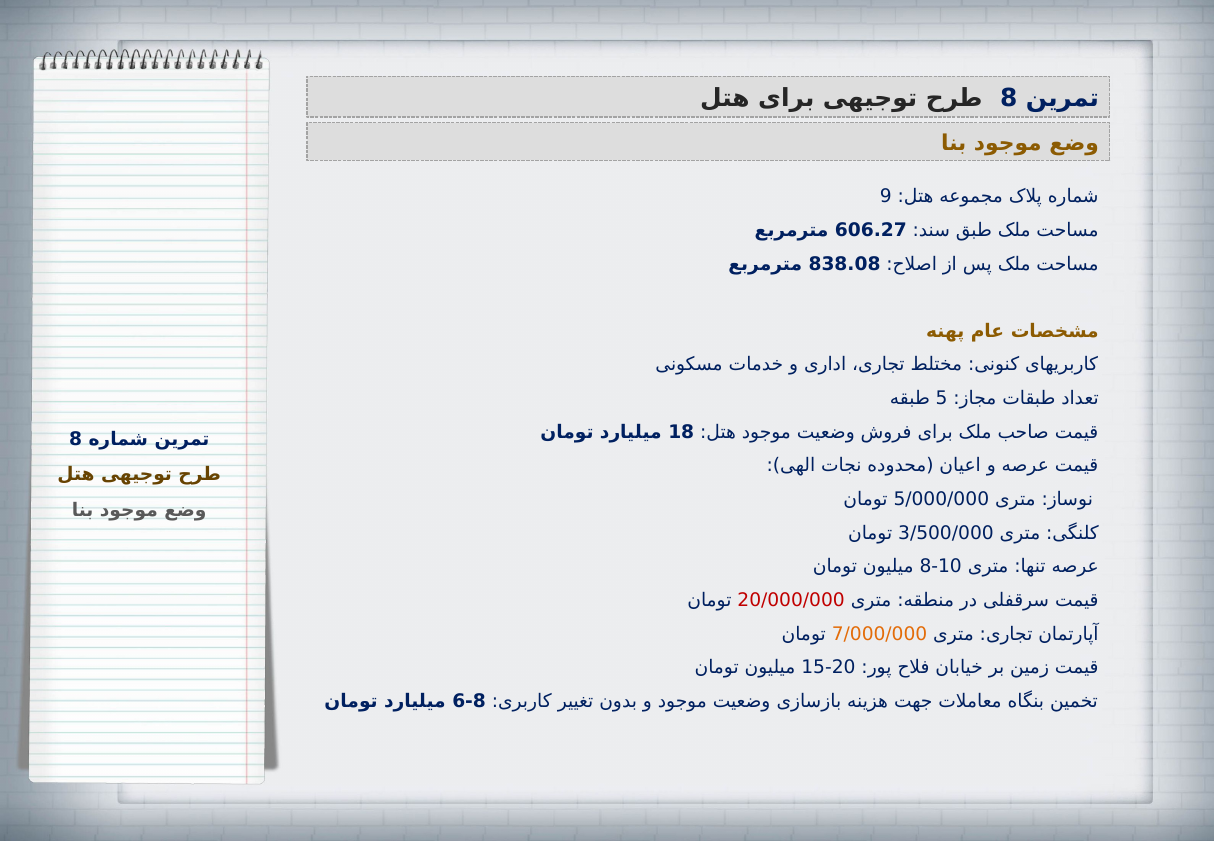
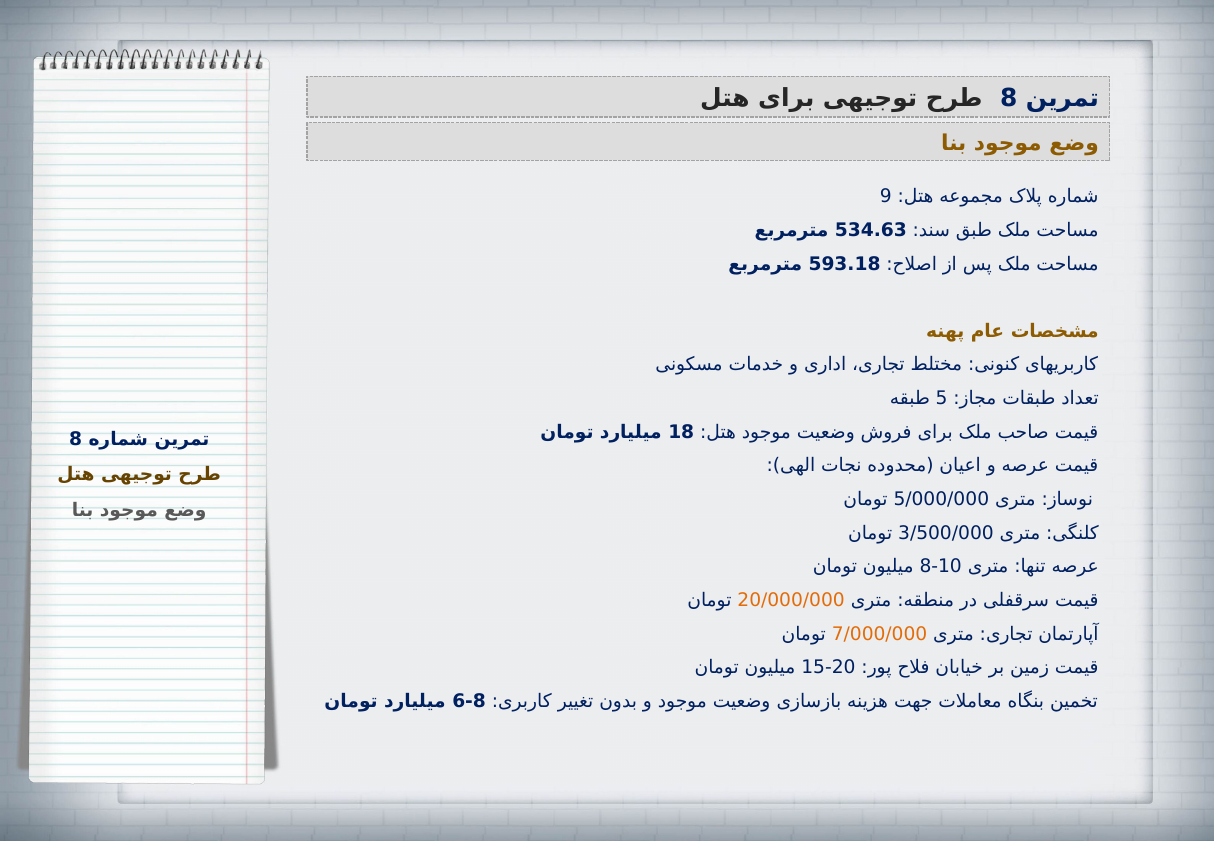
606.27: 606.27 -> 534.63
838.08: 838.08 -> 593.18
20/000/000 colour: red -> orange
